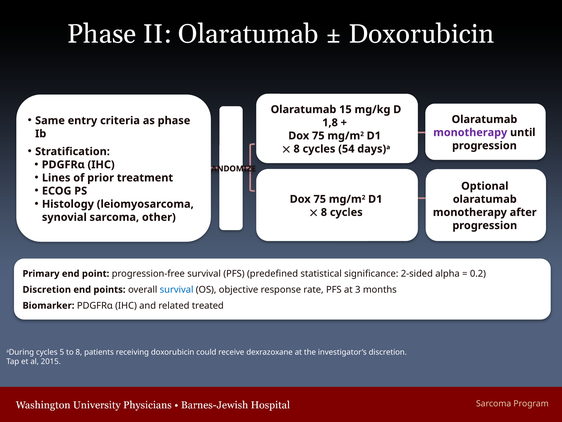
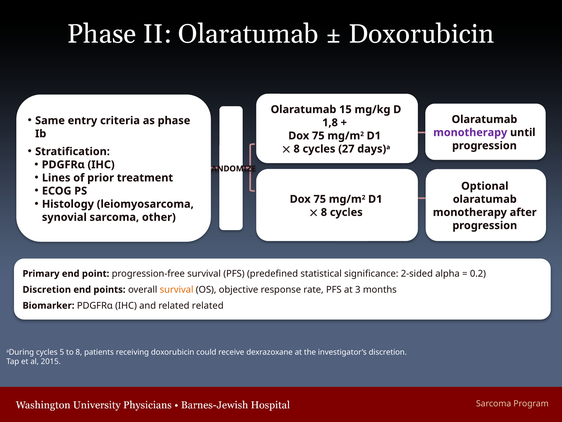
54: 54 -> 27
survival at (177, 289) colour: blue -> orange
related treated: treated -> related
